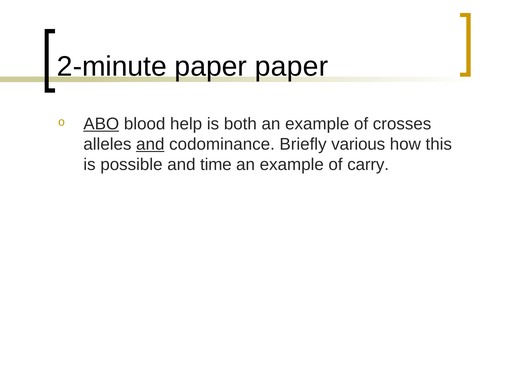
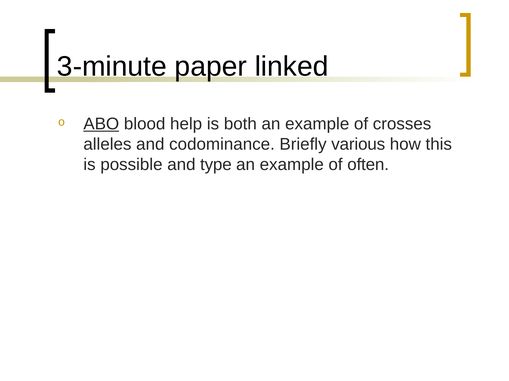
2-minute: 2-minute -> 3-minute
paper paper: paper -> linked
and at (150, 145) underline: present -> none
time: time -> type
carry: carry -> often
